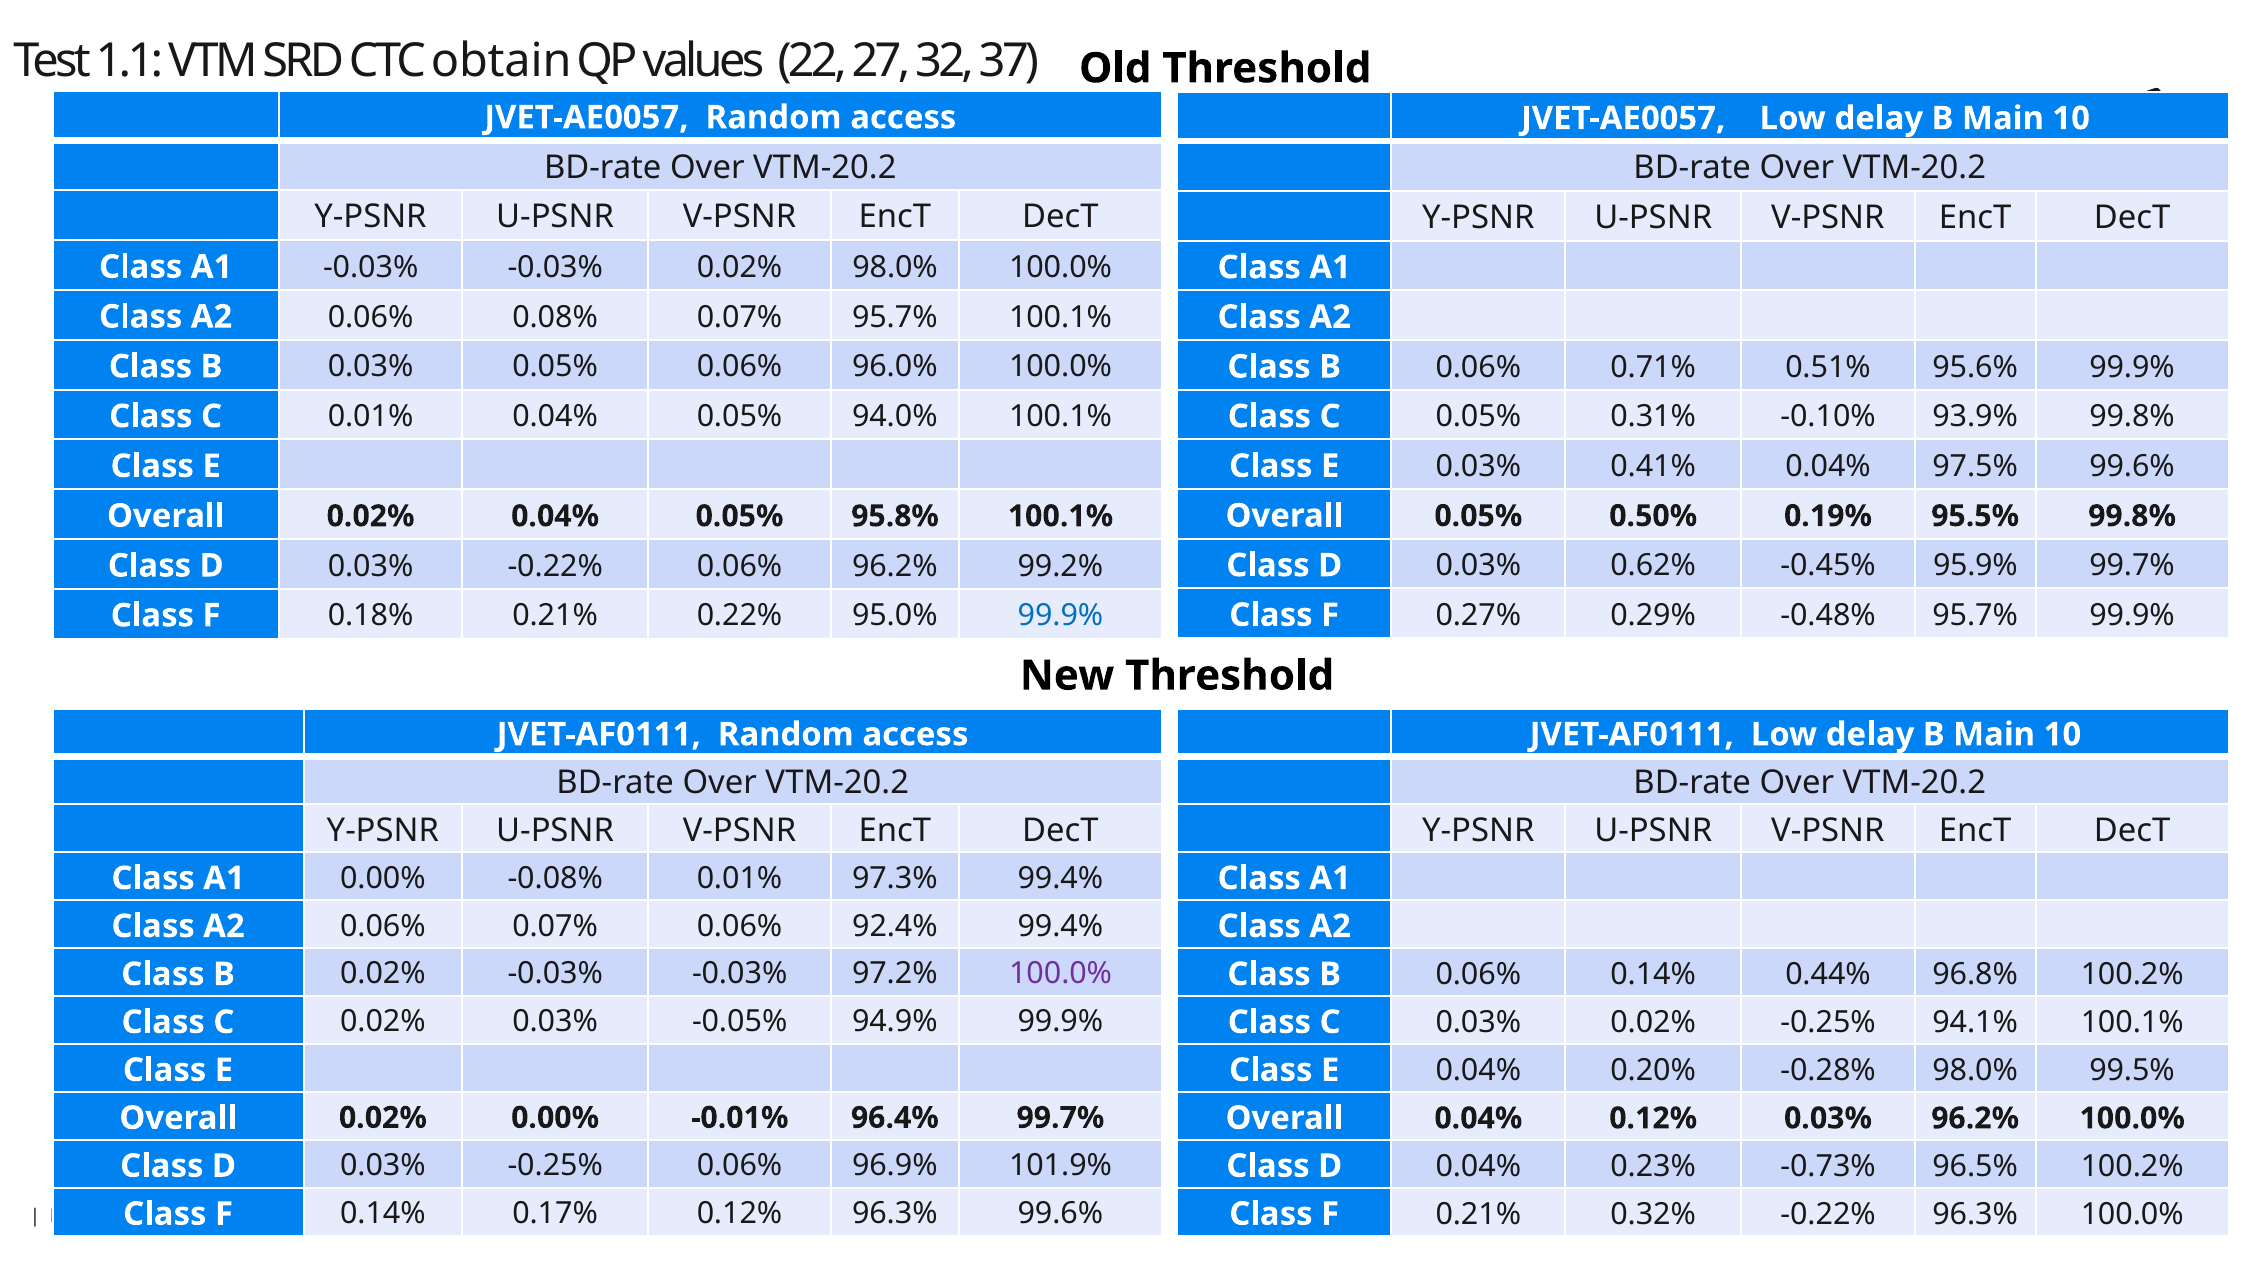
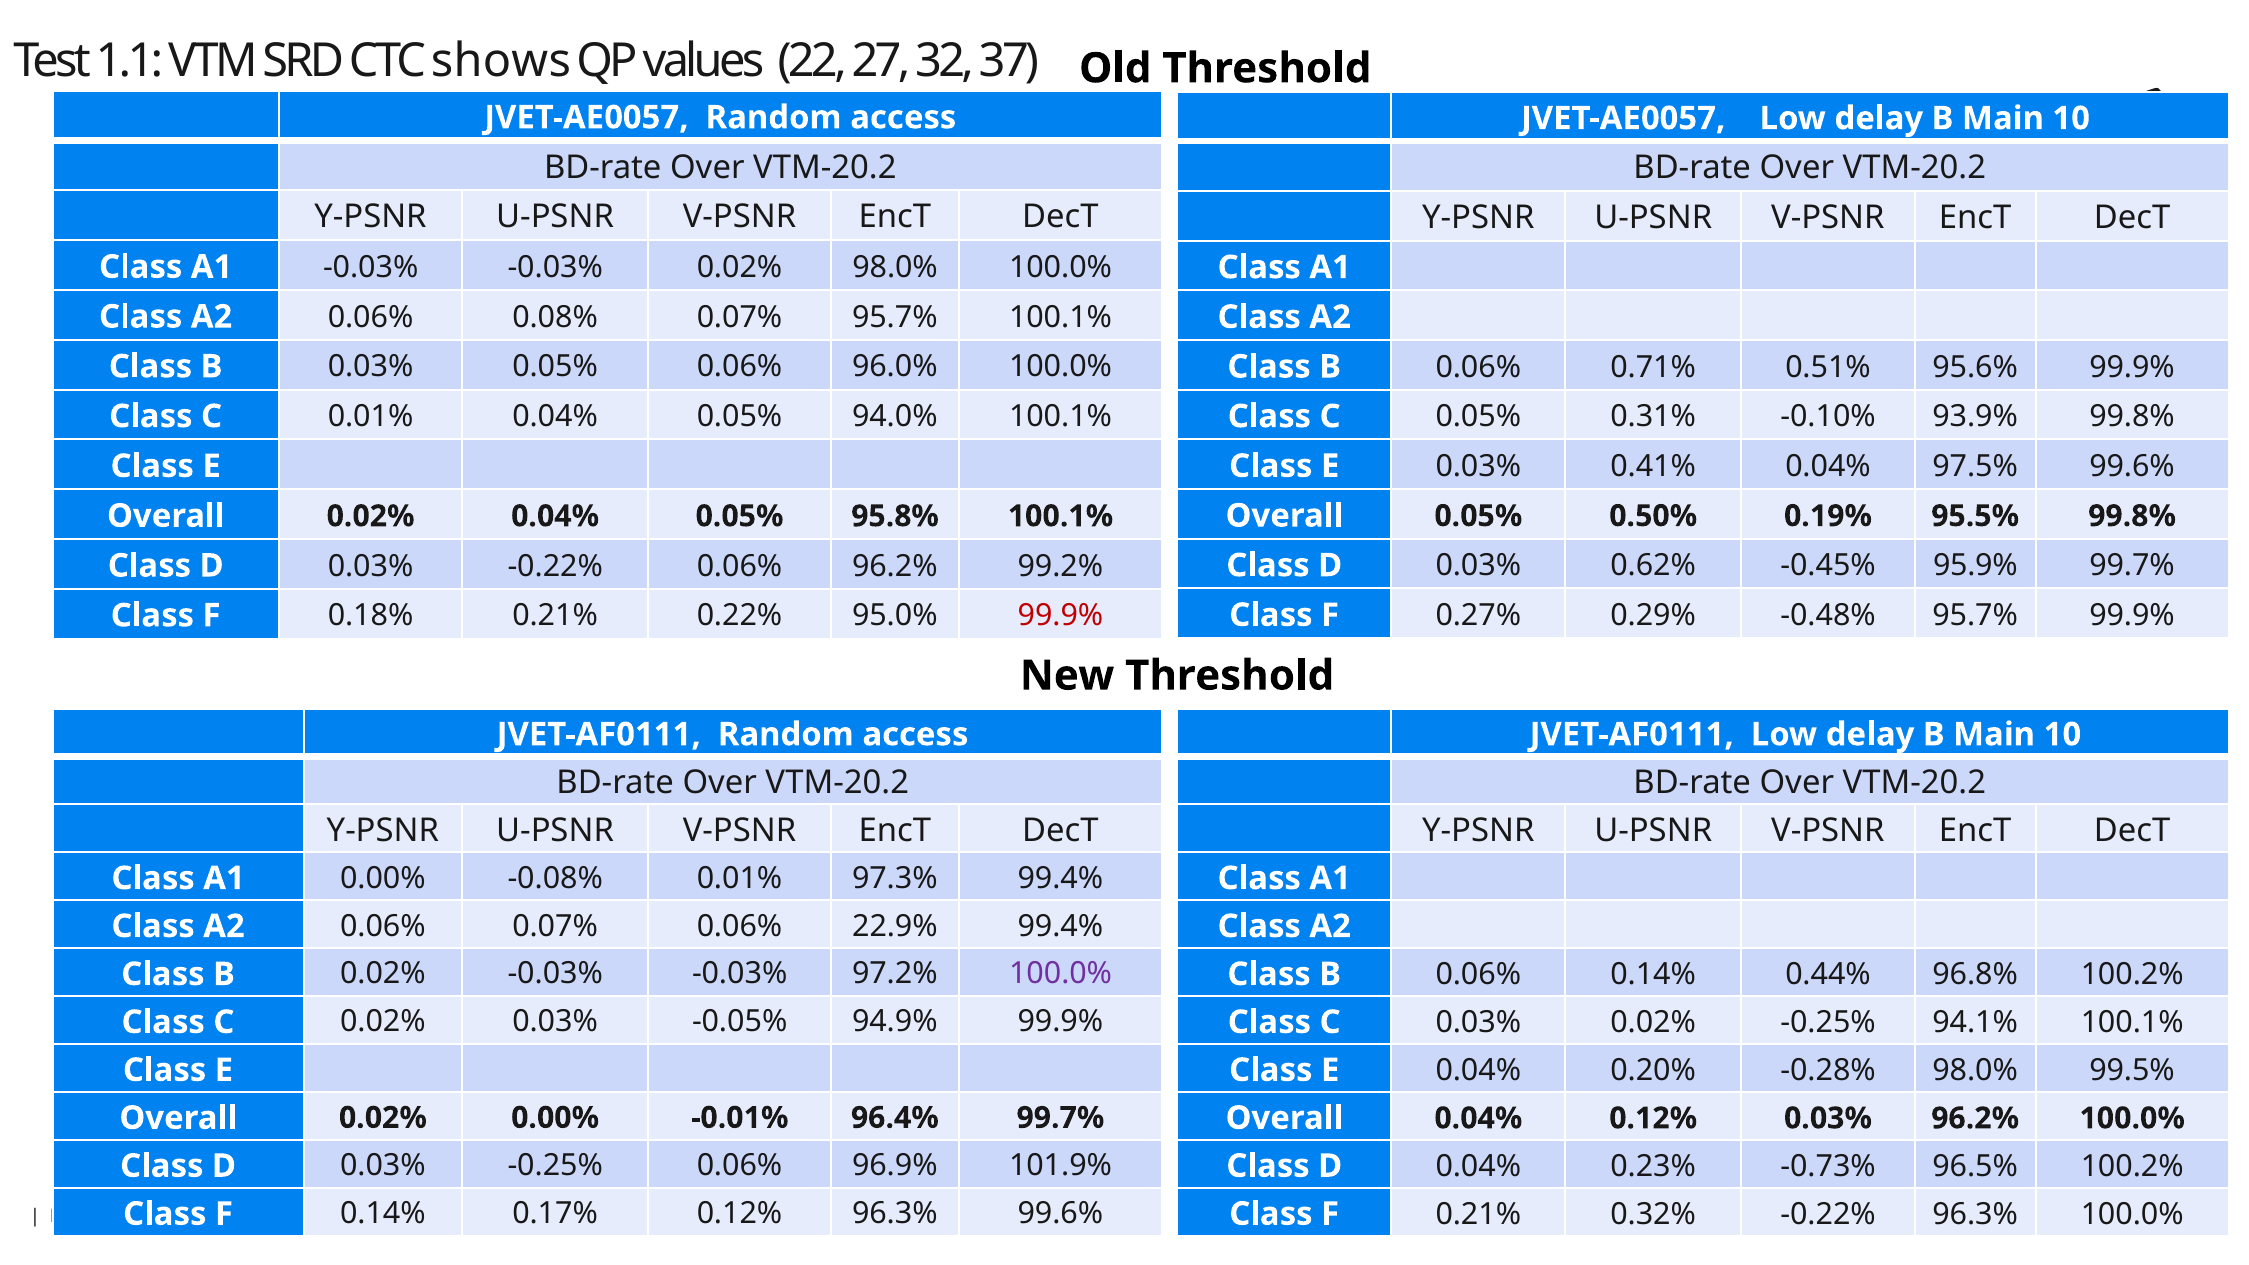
obtain: obtain -> shows
99.9% at (1060, 616) colour: blue -> red
92.4%: 92.4% -> 22.9%
